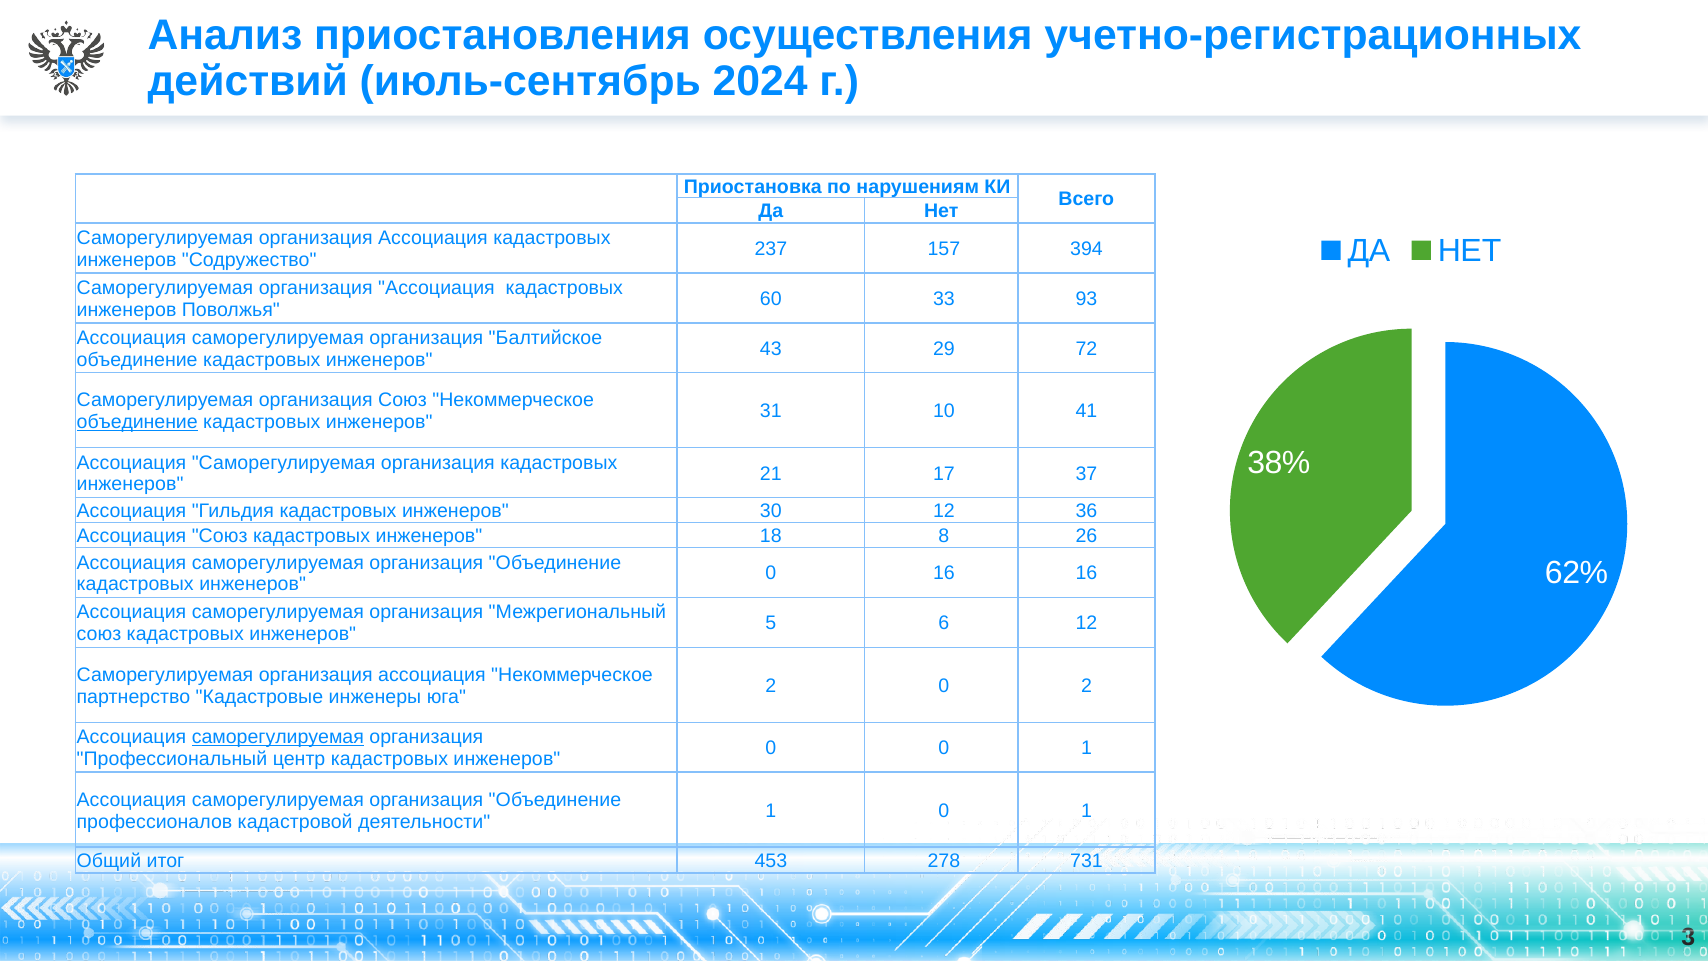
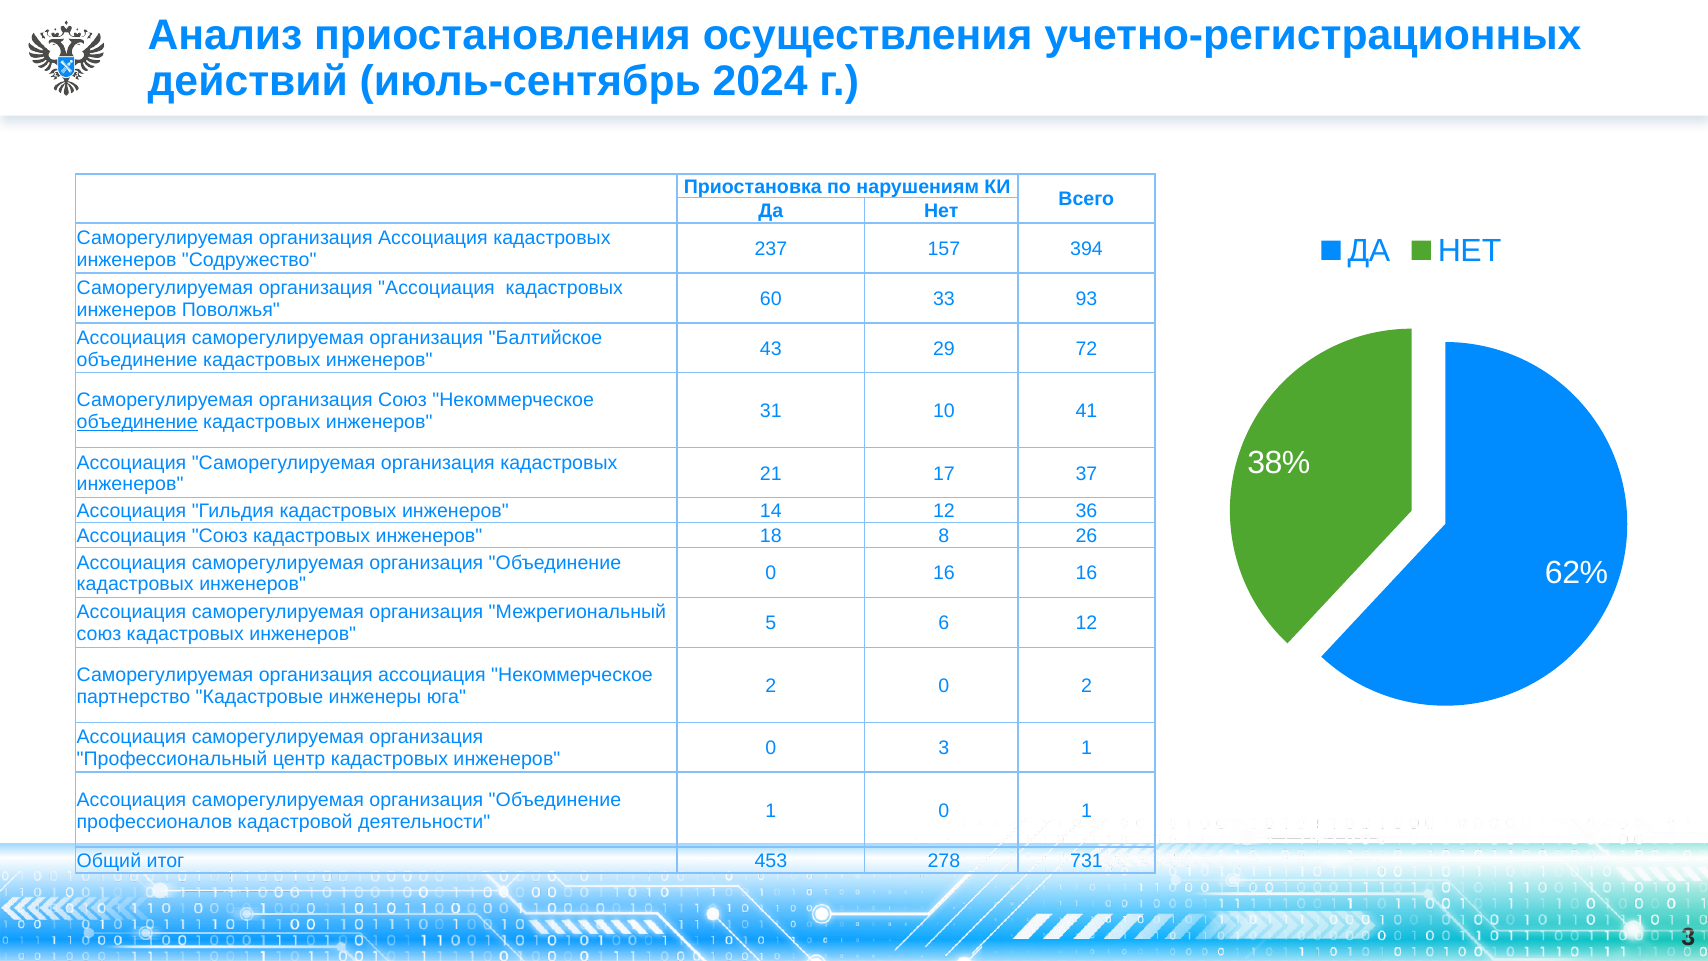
30: 30 -> 14
саморегулируемая at (278, 737) underline: present -> none
0 0: 0 -> 3
